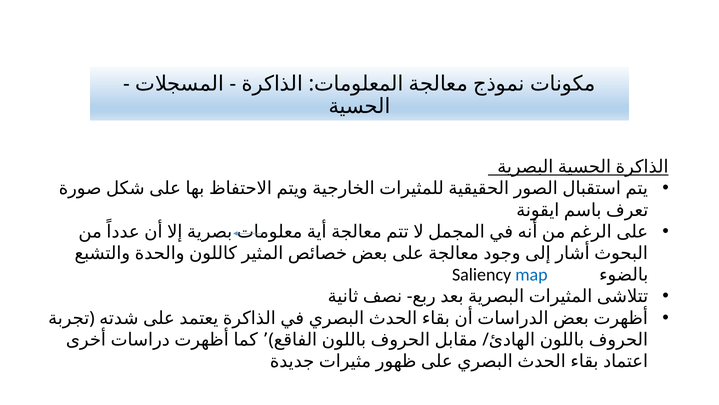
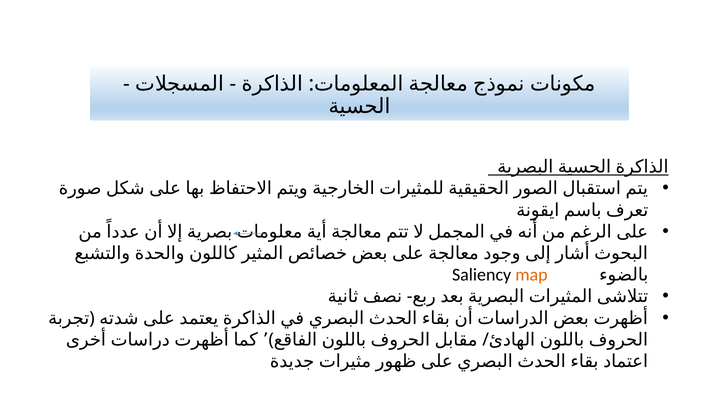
map colour: blue -> orange
